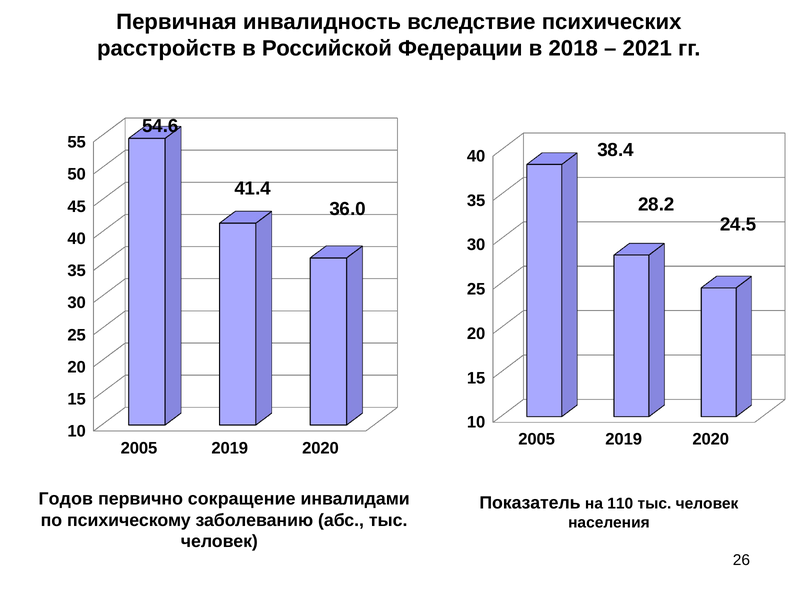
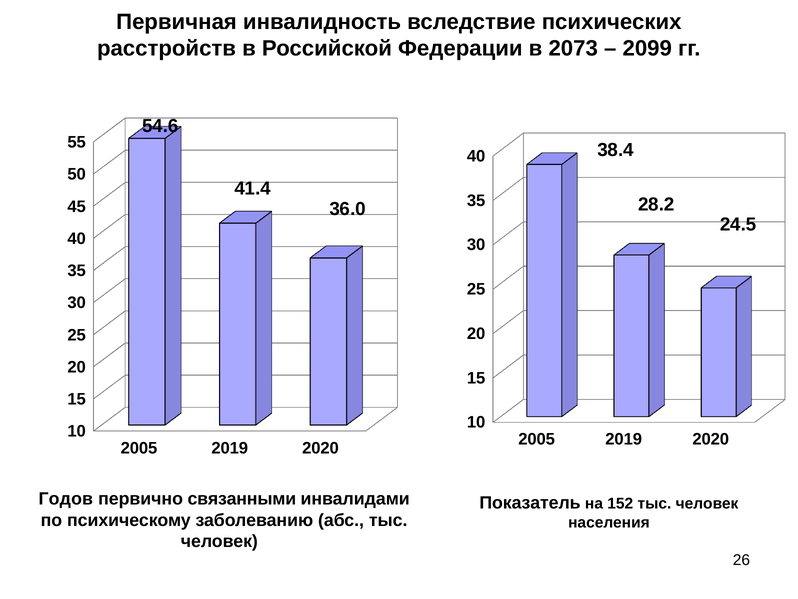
2018: 2018 -> 2073
2021: 2021 -> 2099
сокращение: сокращение -> связанными
110: 110 -> 152
